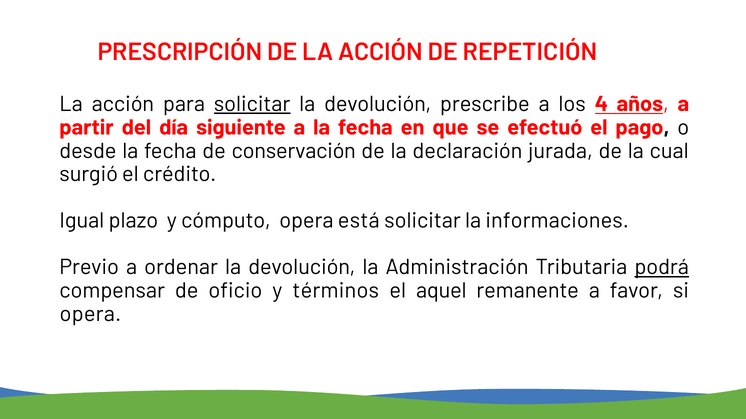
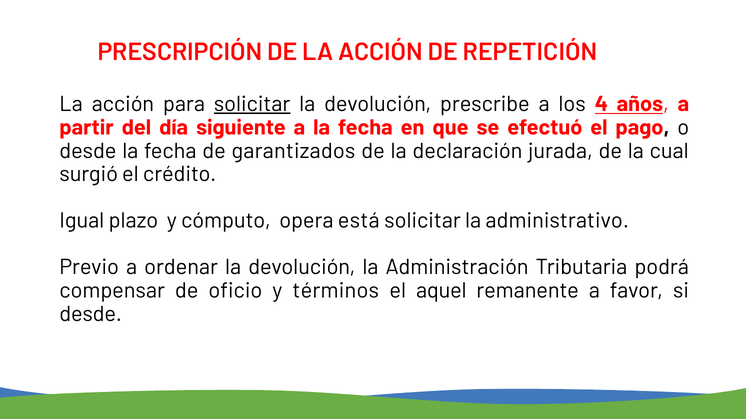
conservación: conservación -> garantizados
informaciones: informaciones -> administrativo
podrá underline: present -> none
opera at (90, 315): opera -> desde
